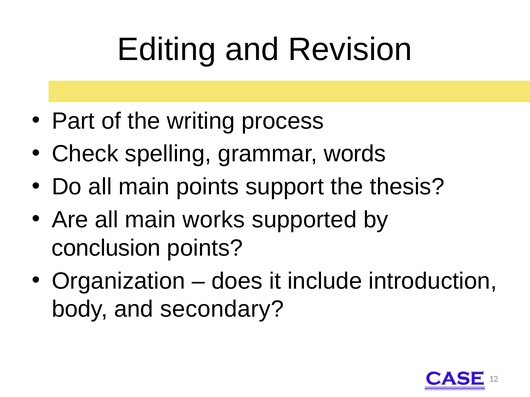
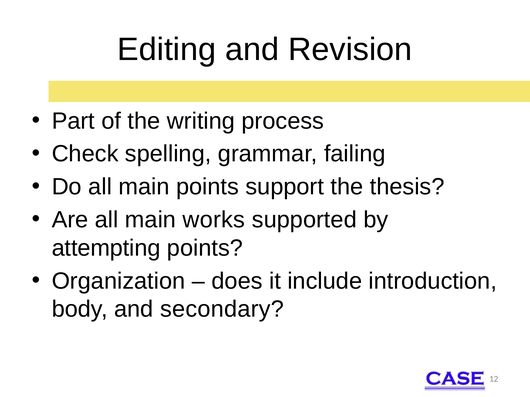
words: words -> failing
conclusion: conclusion -> attempting
